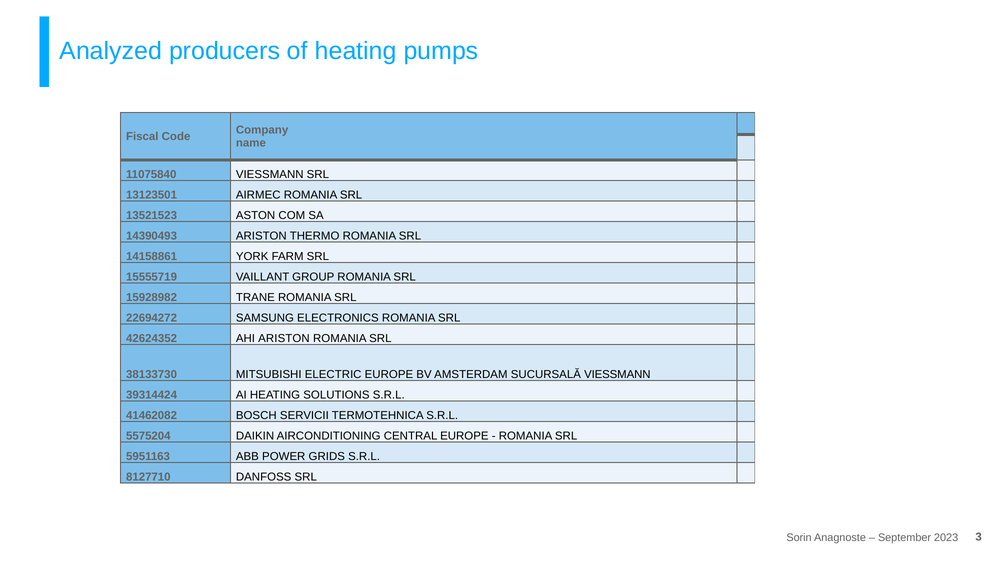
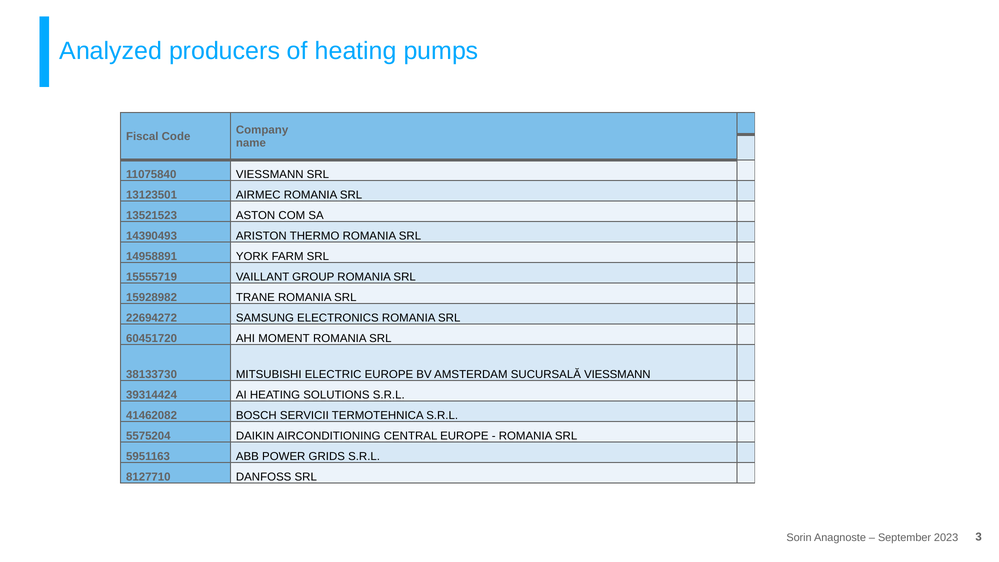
14158861: 14158861 -> 14958891
42624352: 42624352 -> 60451720
AHI ARISTON: ARISTON -> MOMENT
